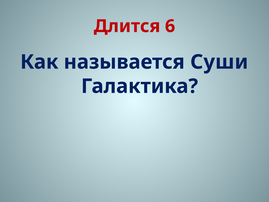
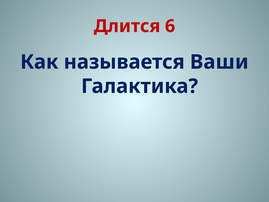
Суши: Суши -> Ваши
